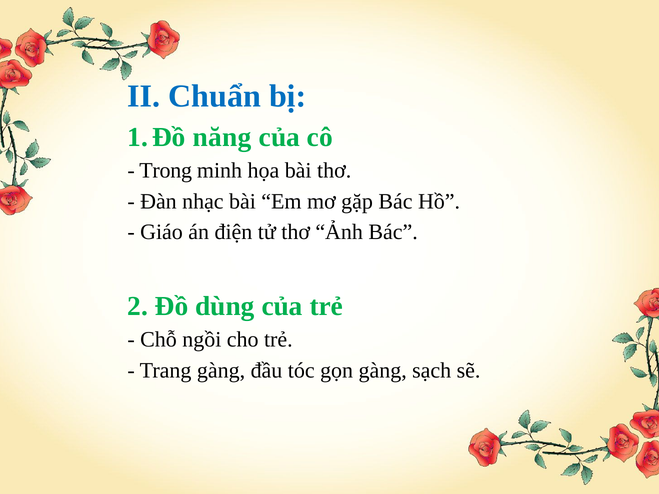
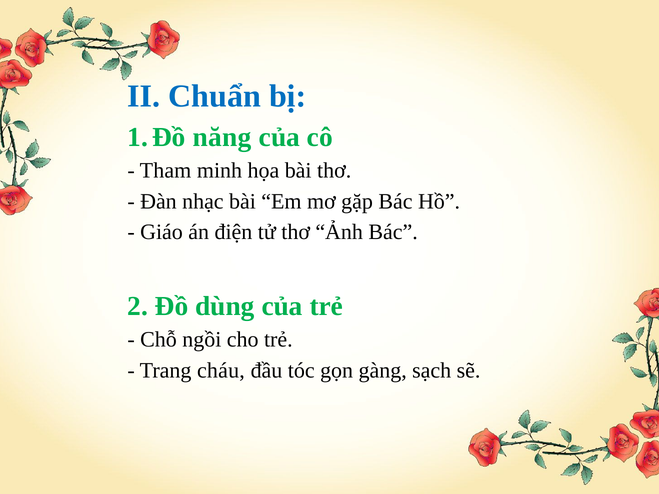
Trong: Trong -> Tham
Trang gàng: gàng -> cháu
